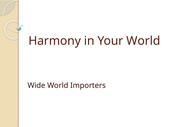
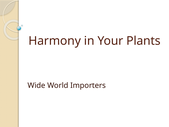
Your World: World -> Plants
